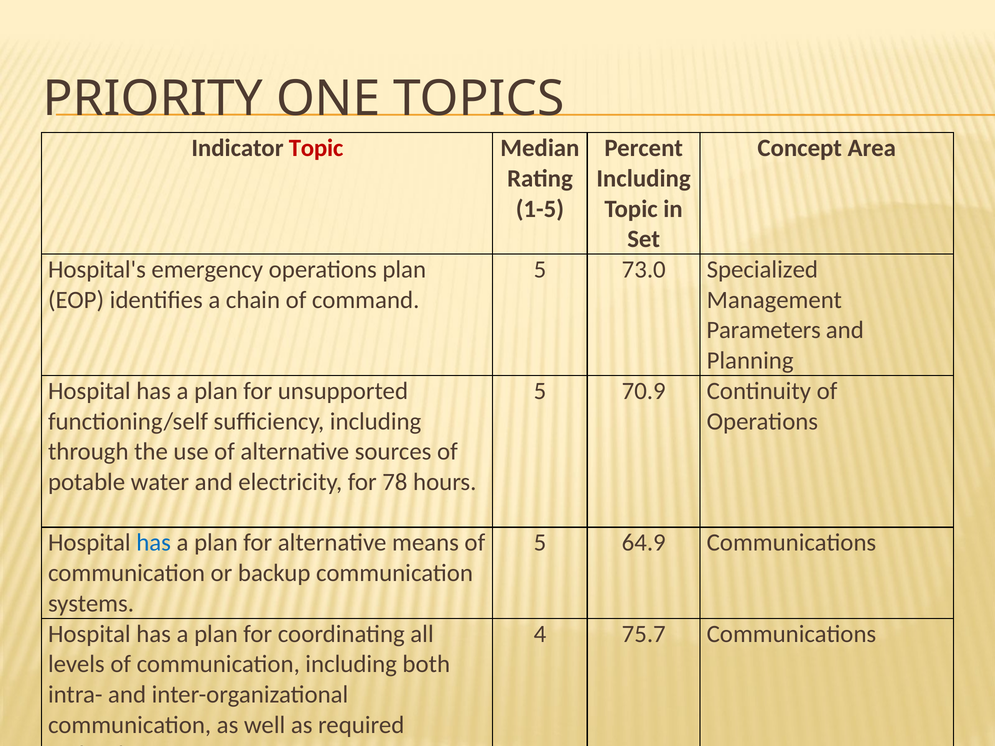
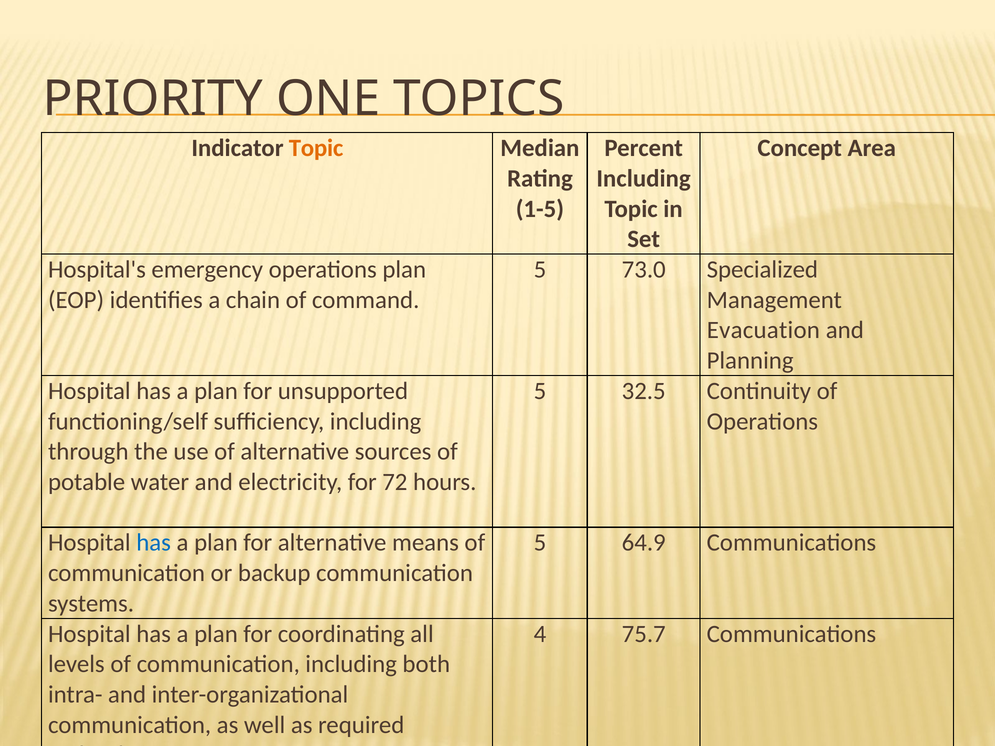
Topic at (316, 148) colour: red -> orange
Parameters: Parameters -> Evacuation
70.9: 70.9 -> 32.5
78: 78 -> 72
